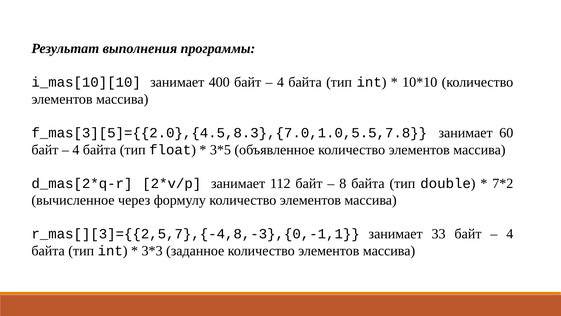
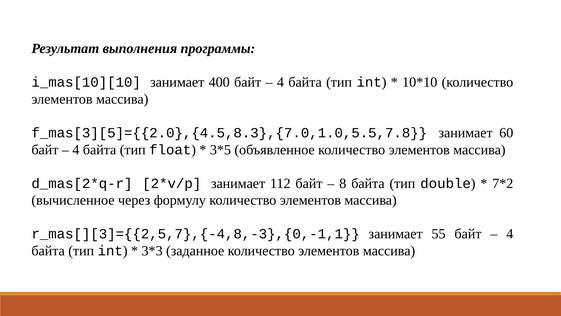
33: 33 -> 55
